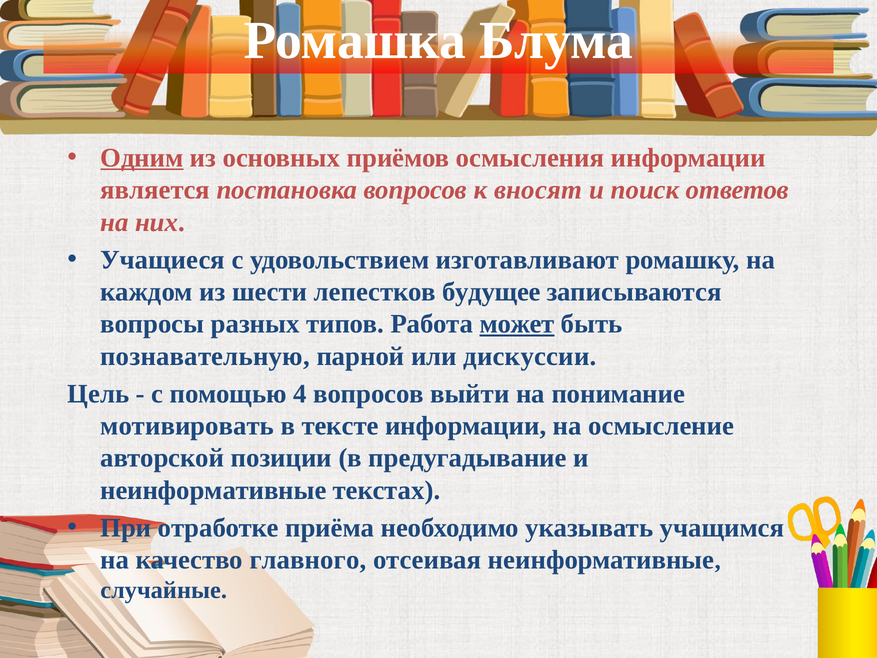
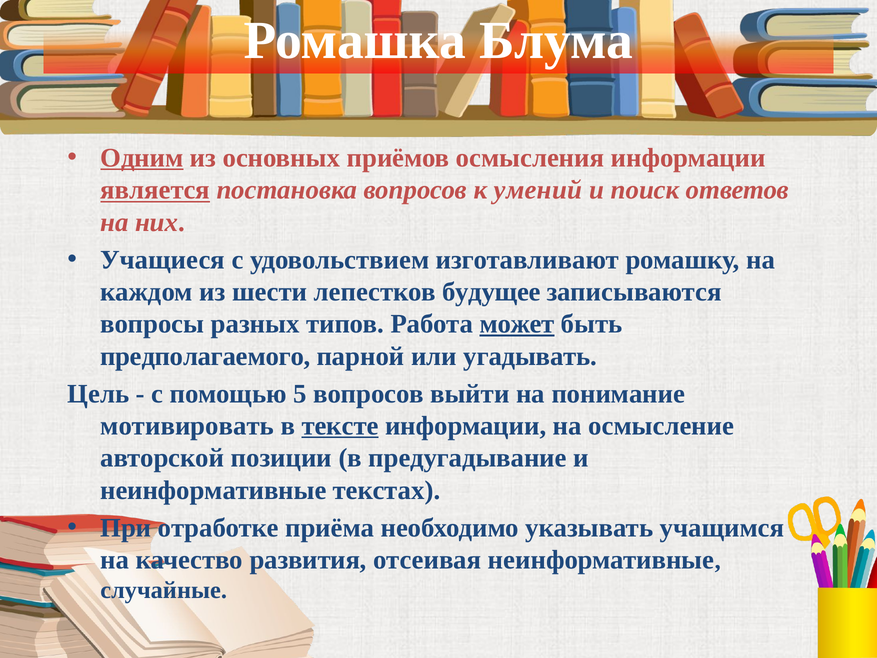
является underline: none -> present
вносят: вносят -> умений
познавательную: познавательную -> предполагаемого
дискуссии: дискуссии -> угадывать
4: 4 -> 5
тексте underline: none -> present
главного: главного -> развития
